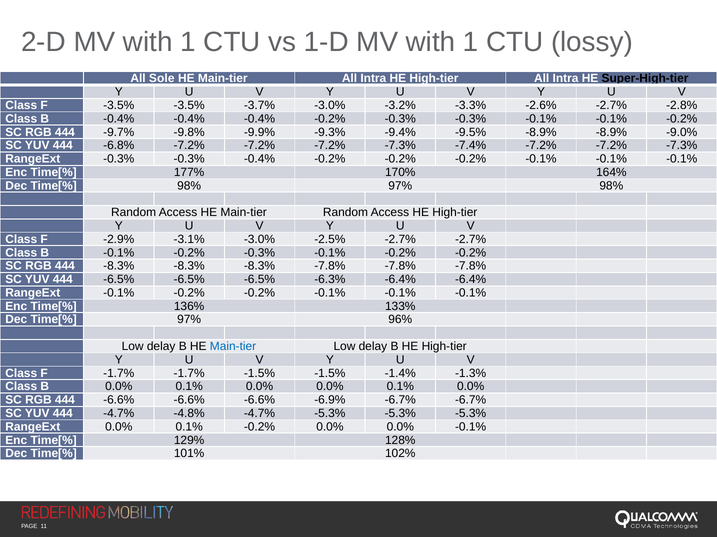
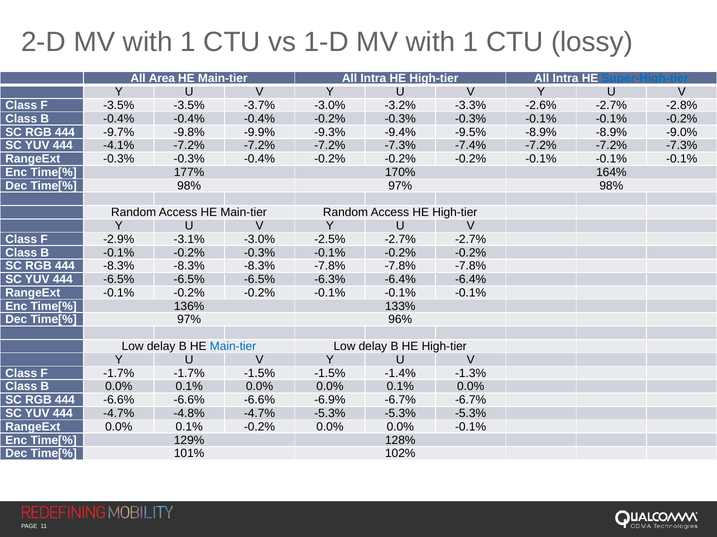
Sole: Sole -> Area
Super-High-tier colour: black -> blue
-6.8%: -6.8% -> -4.1%
